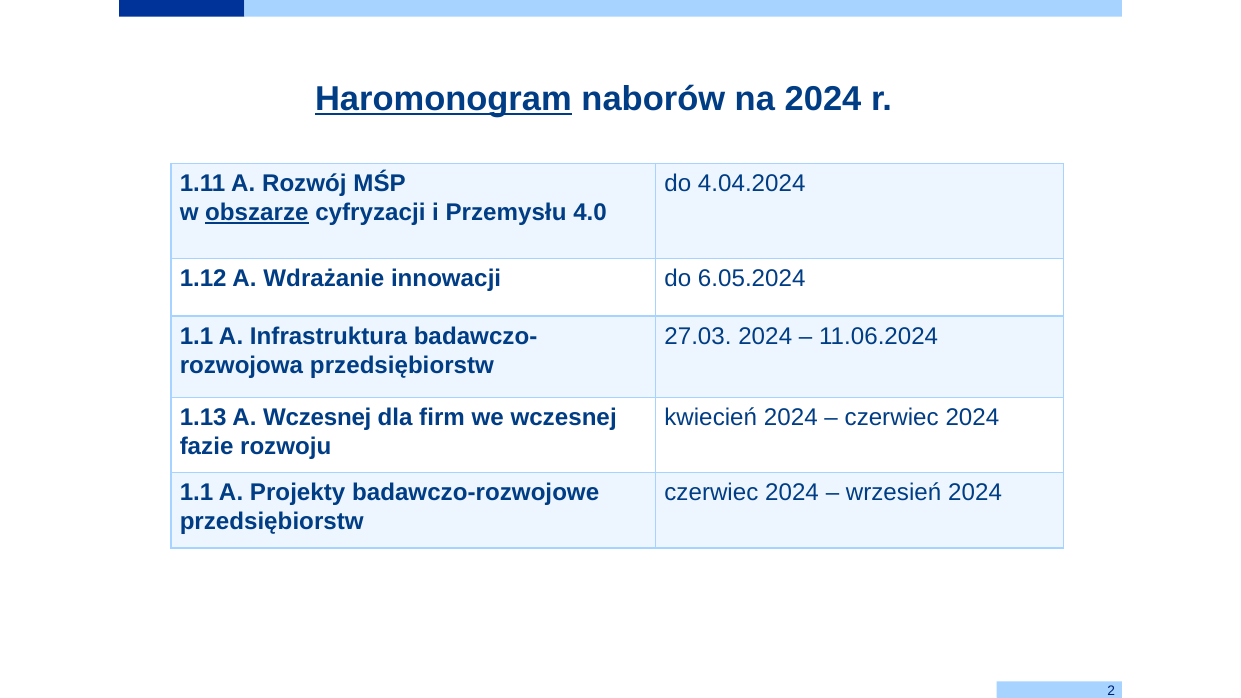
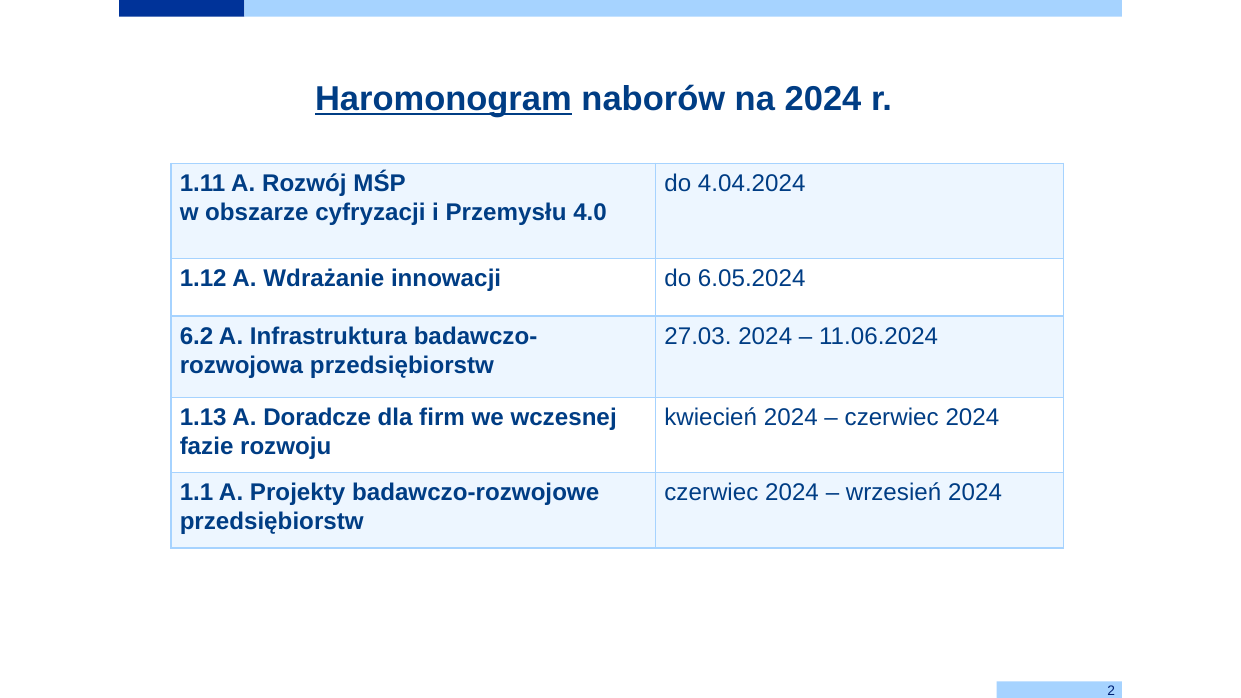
obszarze underline: present -> none
1.1 at (196, 336): 1.1 -> 6.2
A Wczesnej: Wczesnej -> Doradcze
